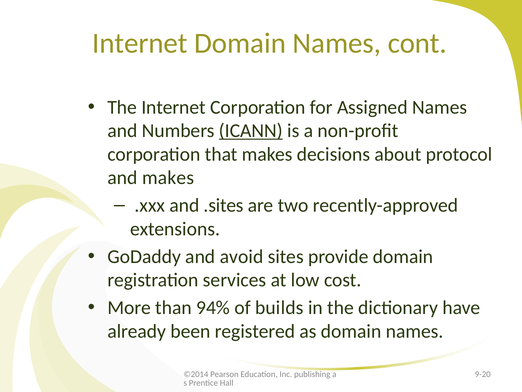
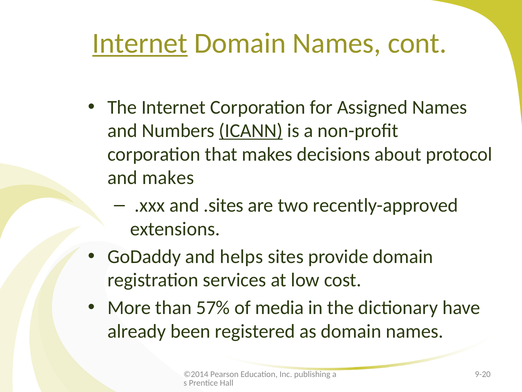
Internet at (140, 43) underline: none -> present
avoid: avoid -> helps
94%: 94% -> 57%
builds: builds -> media
